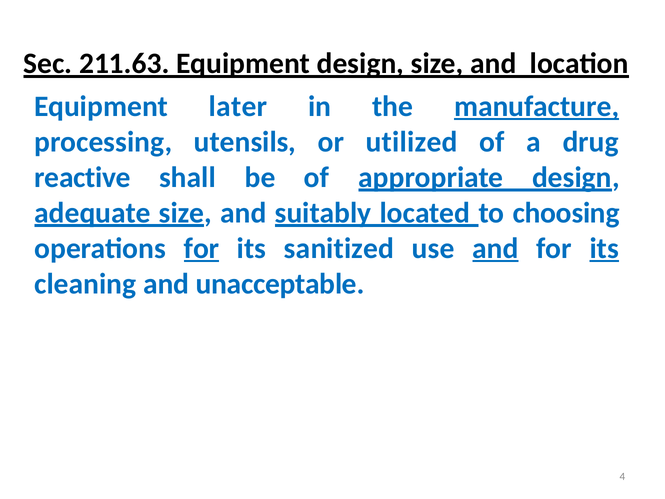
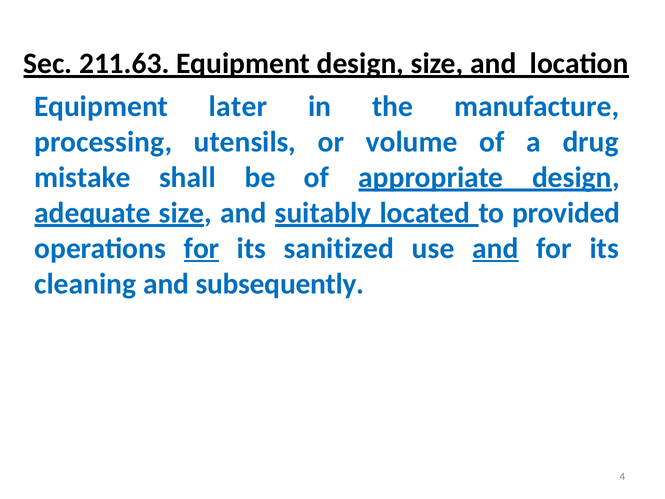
manufacture underline: present -> none
utilized: utilized -> volume
reactive: reactive -> mistake
choosing: choosing -> provided
its at (604, 248) underline: present -> none
unacceptable: unacceptable -> subsequently
